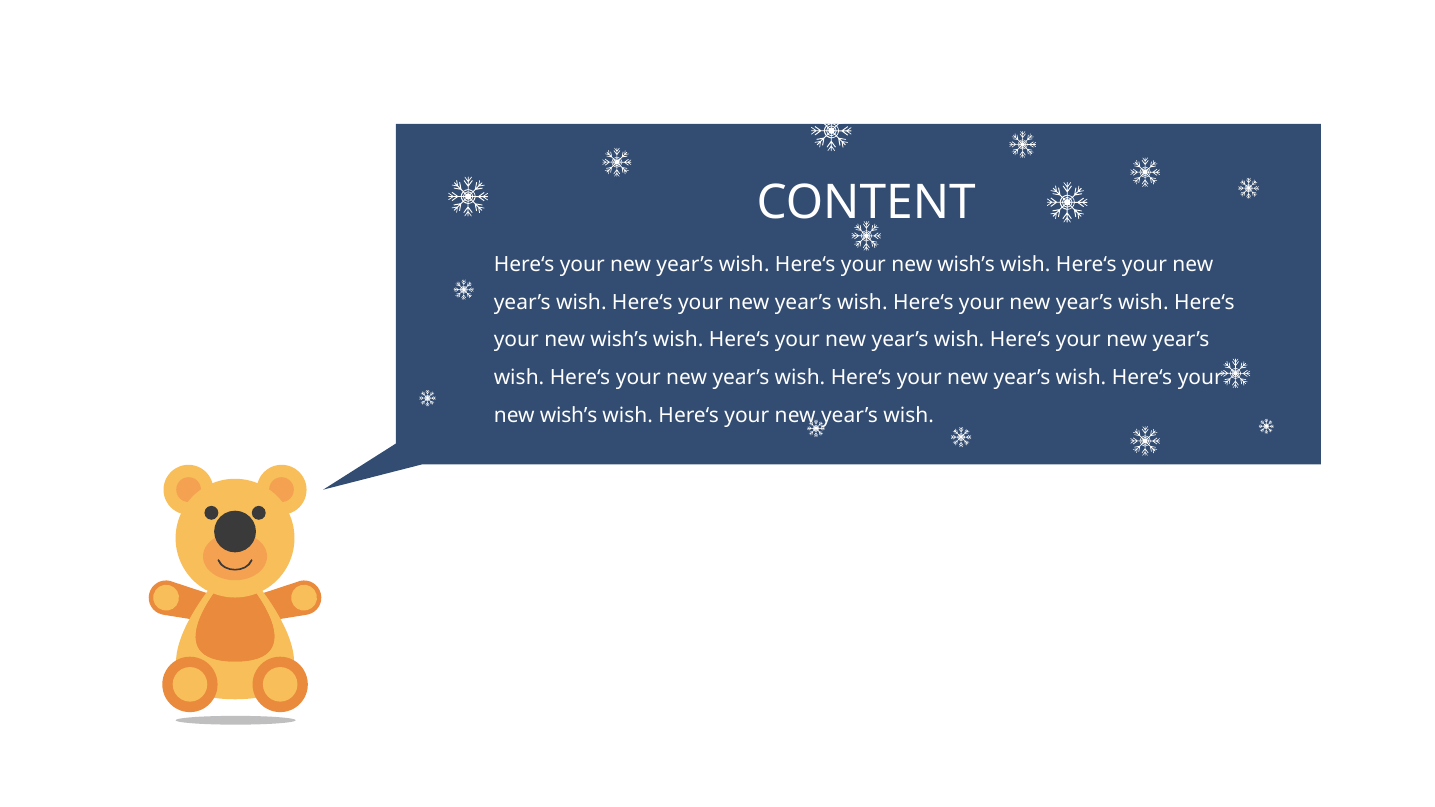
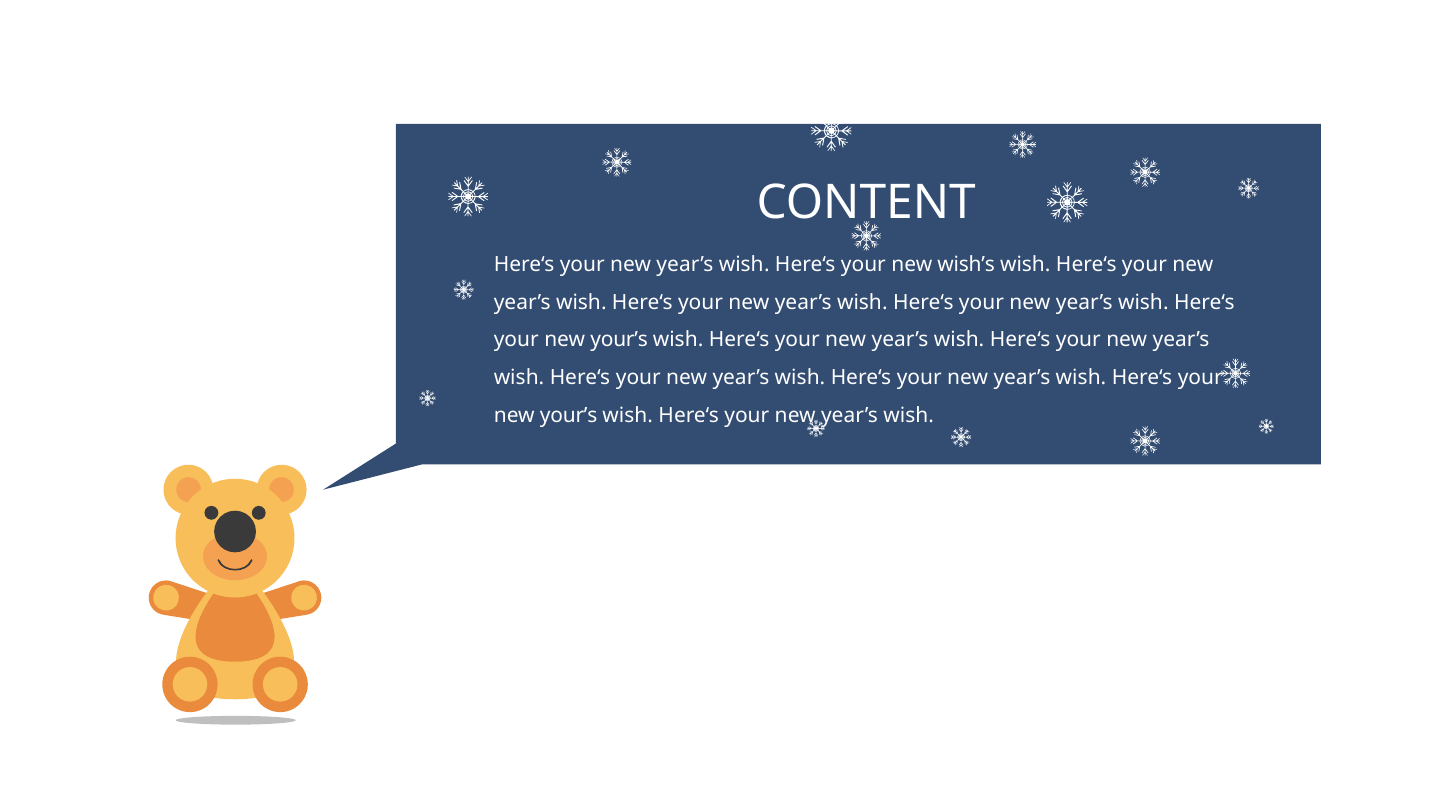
wish’s at (619, 340): wish’s -> your’s
wish’s at (569, 415): wish’s -> your’s
